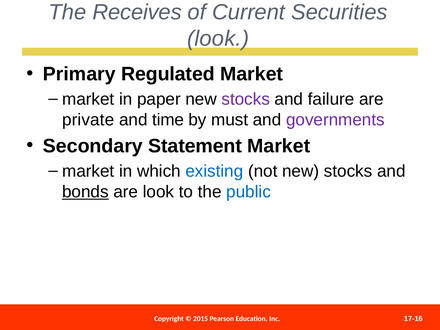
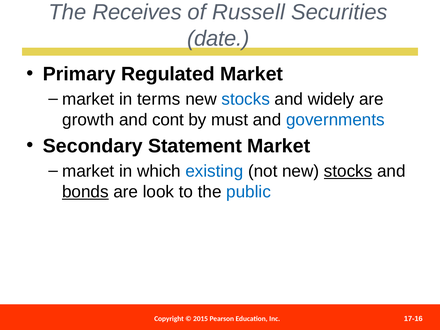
Current: Current -> Russell
look at (218, 39): look -> date
paper: paper -> terms
stocks at (246, 99) colour: purple -> blue
failure: failure -> widely
private: private -> growth
time: time -> cont
governments colour: purple -> blue
stocks at (348, 171) underline: none -> present
